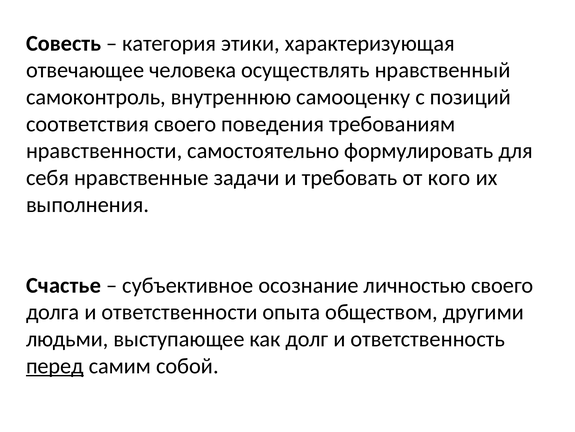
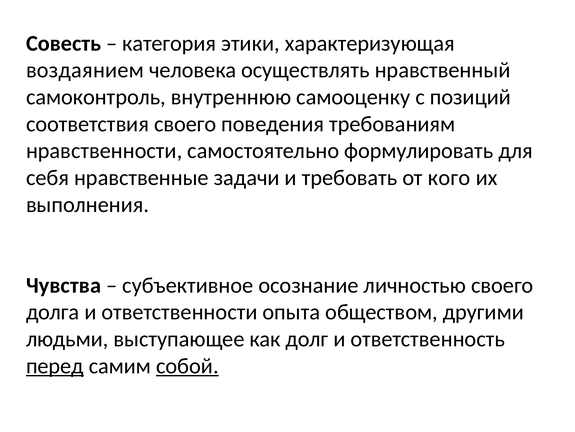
отвечающее: отвечающее -> воздаянием
Счастье: Счастье -> Чувства
собой underline: none -> present
